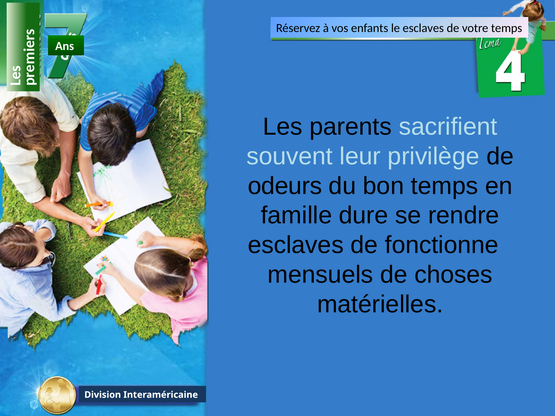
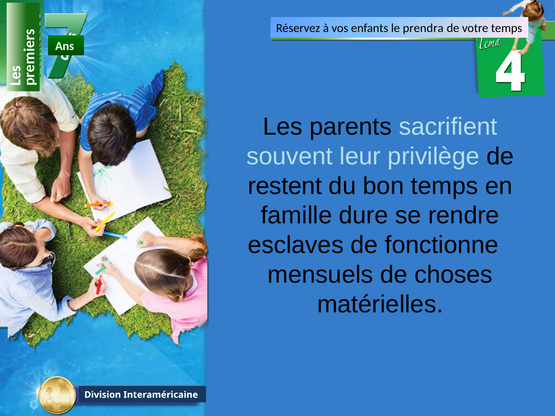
le esclaves: esclaves -> prendra
odeurs: odeurs -> restent
